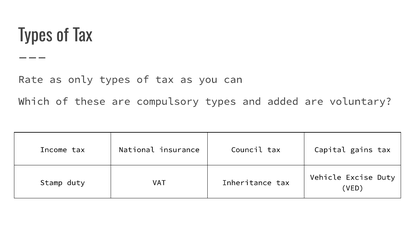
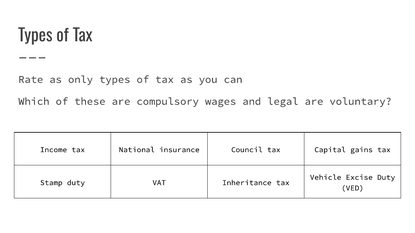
compulsory types: types -> wages
added: added -> legal
